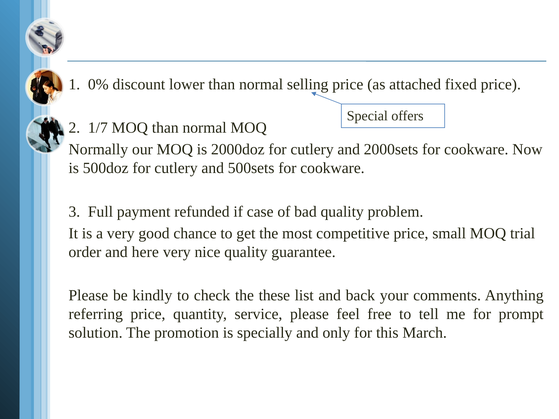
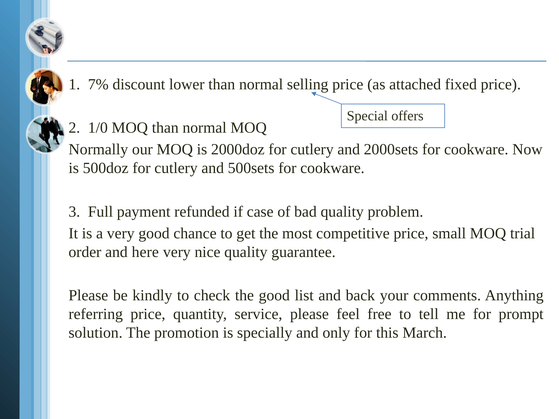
0%: 0% -> 7%
1/7: 1/7 -> 1/0
the these: these -> good
